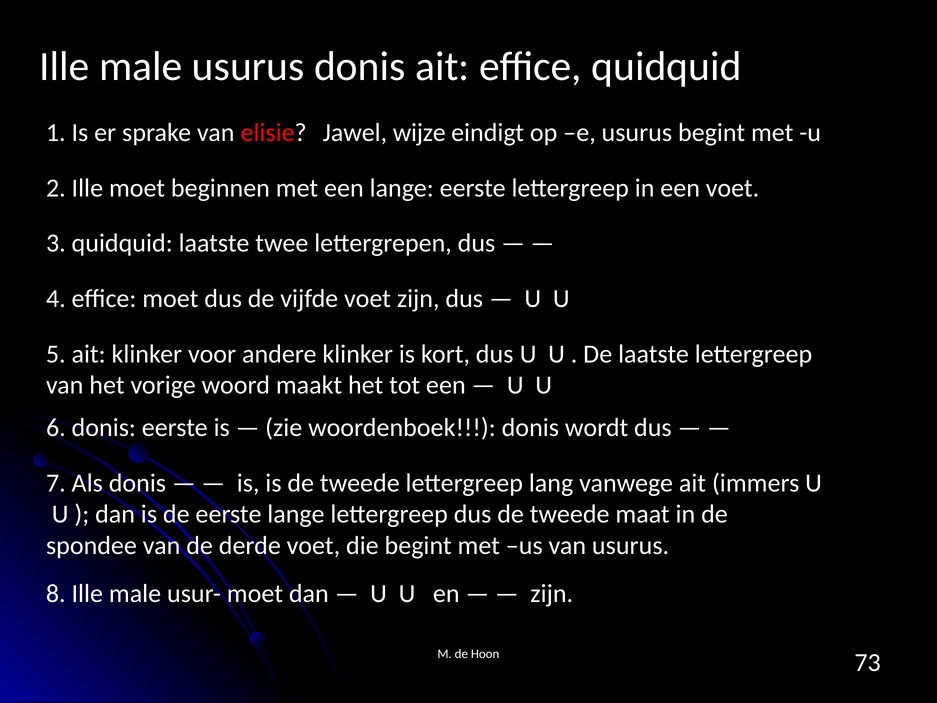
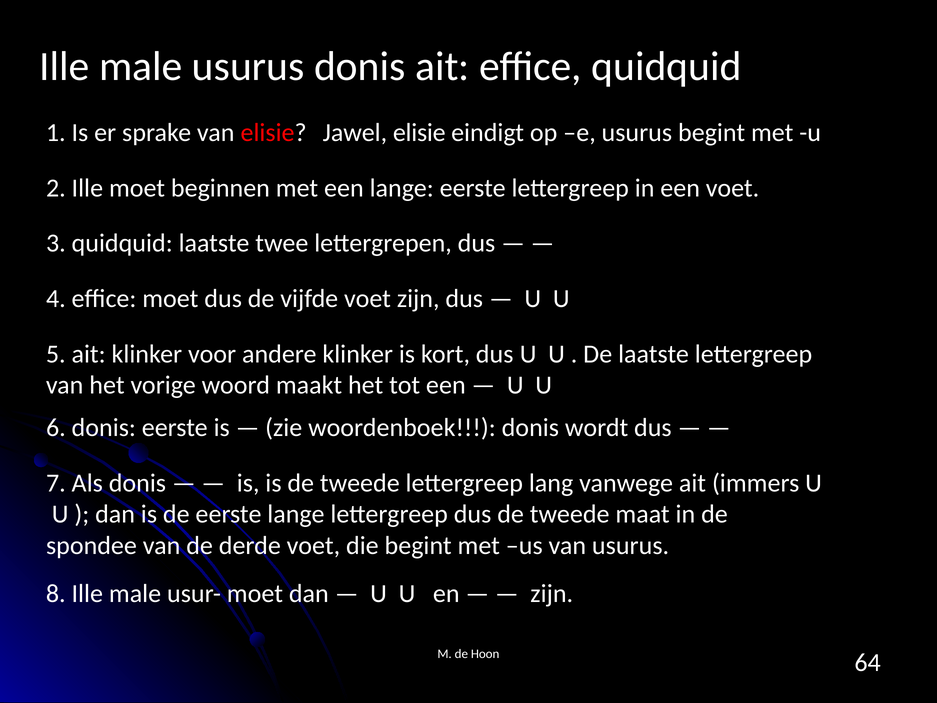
Jawel wijze: wijze -> elisie
73: 73 -> 64
